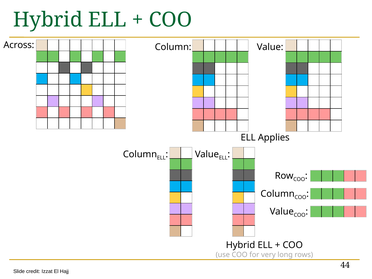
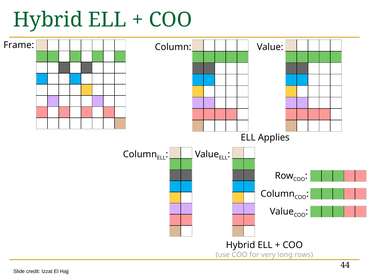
Across: Across -> Frame
